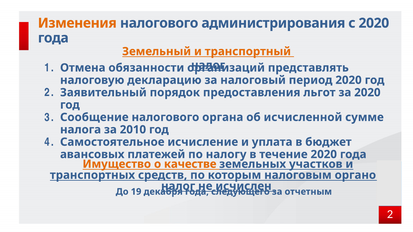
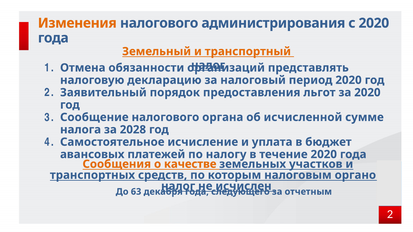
2010: 2010 -> 2028
Имущество: Имущество -> Сообщения
19: 19 -> 63
